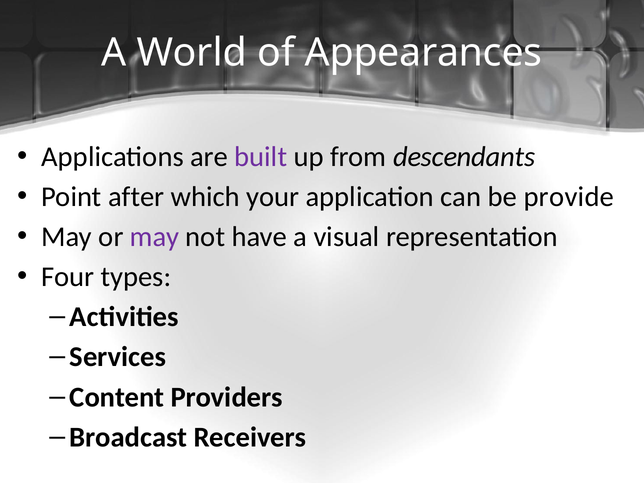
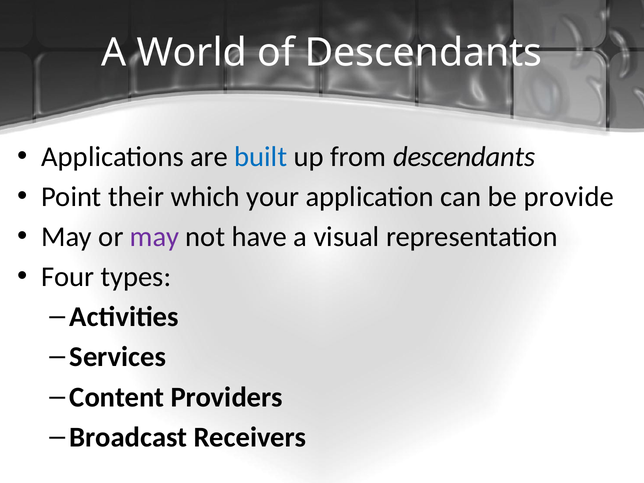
of Appearances: Appearances -> Descendants
built colour: purple -> blue
after: after -> their
